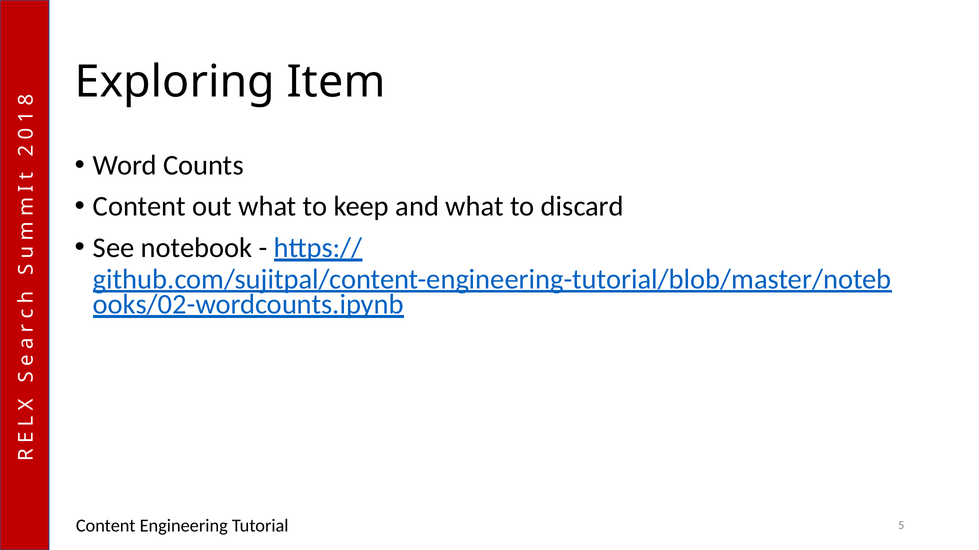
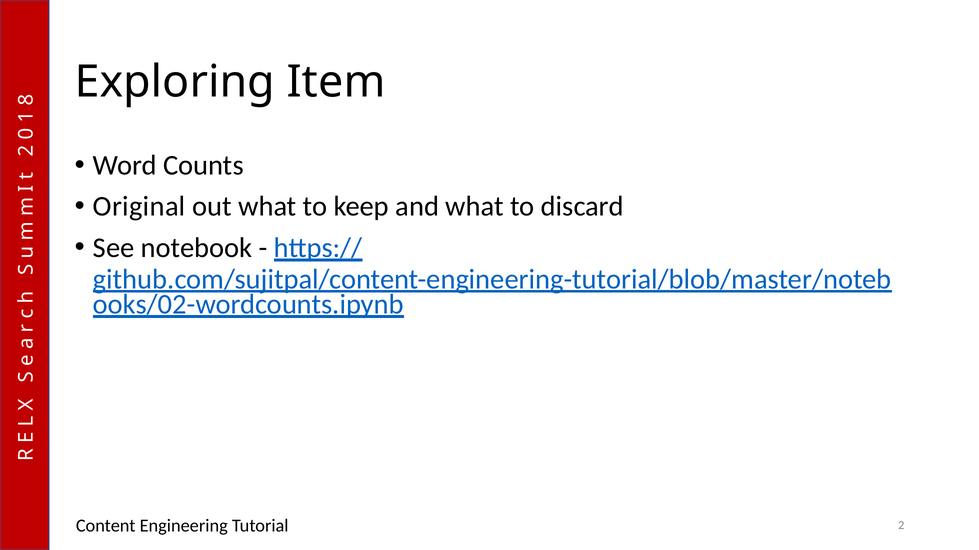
Content at (139, 207): Content -> Original
Tutorial 5: 5 -> 2
